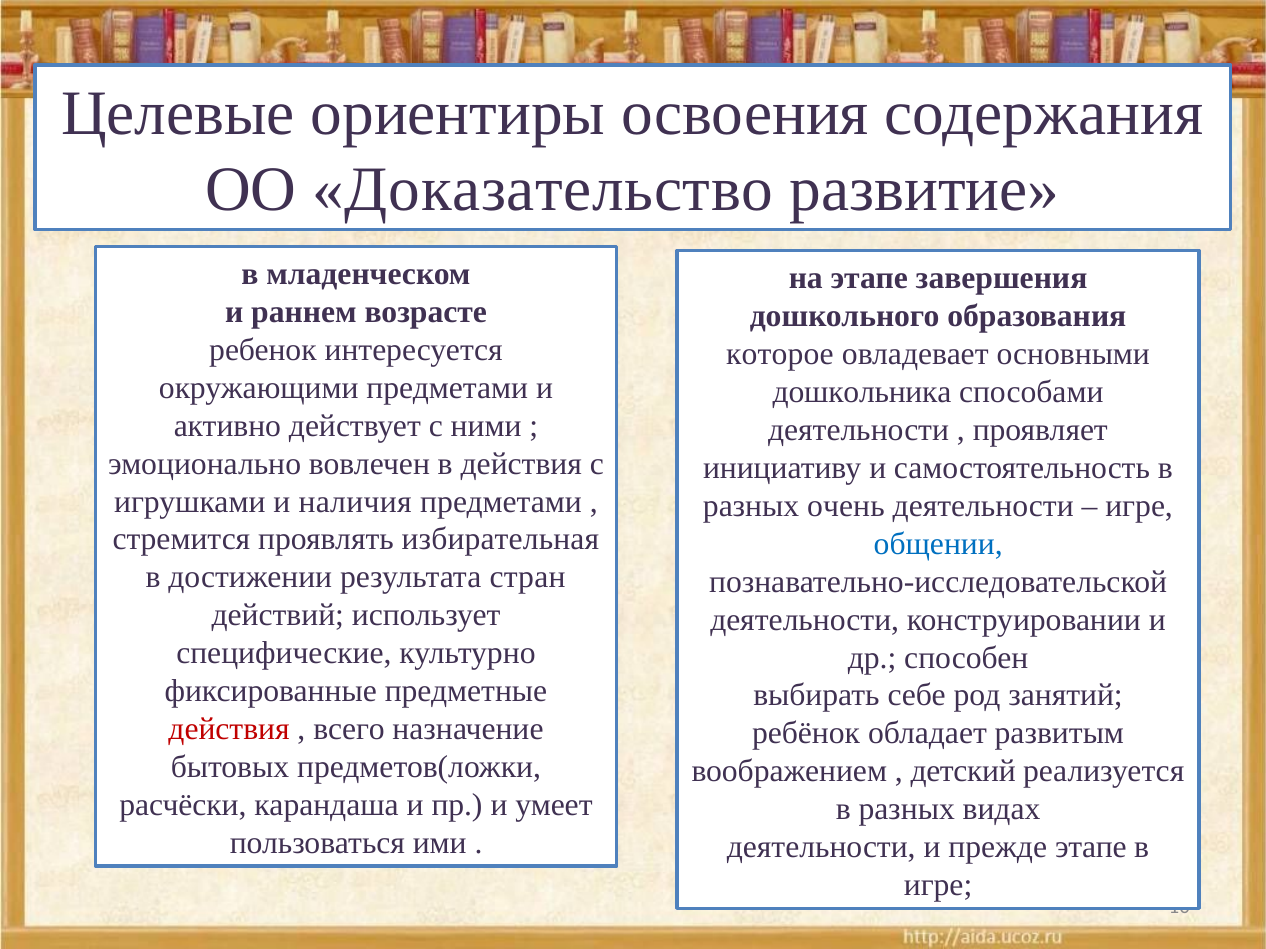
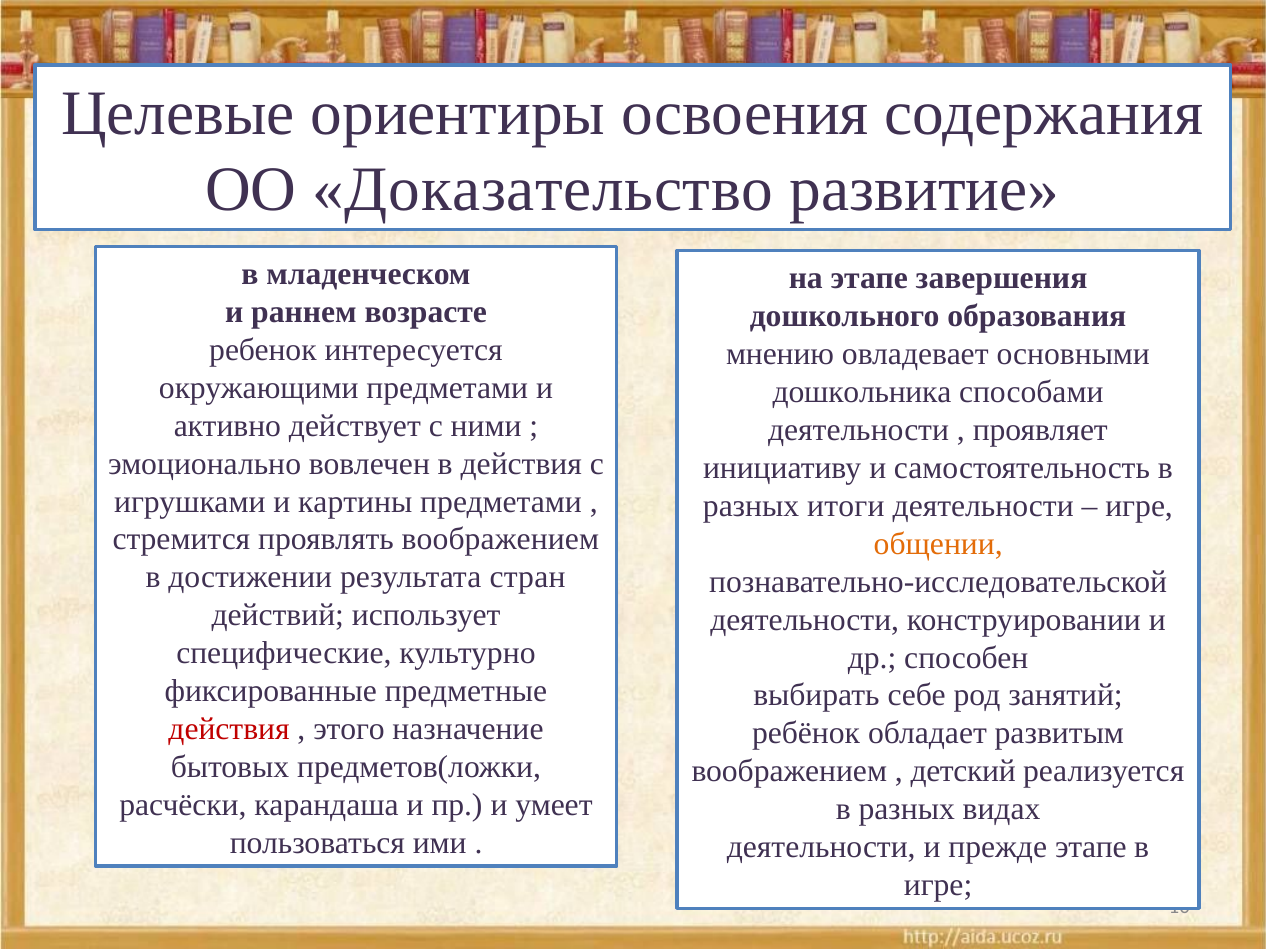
которое: которое -> мнению
наличия: наличия -> картины
очень: очень -> итоги
проявлять избирательная: избирательная -> воображением
общении colour: blue -> orange
всего: всего -> этого
